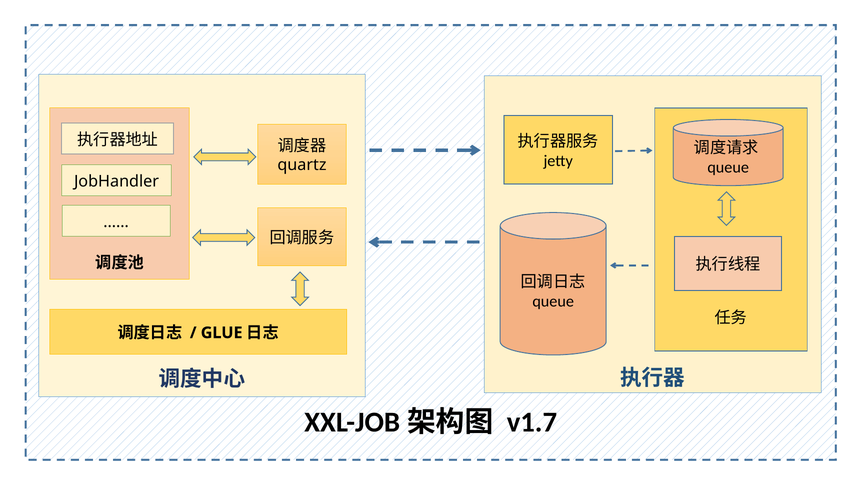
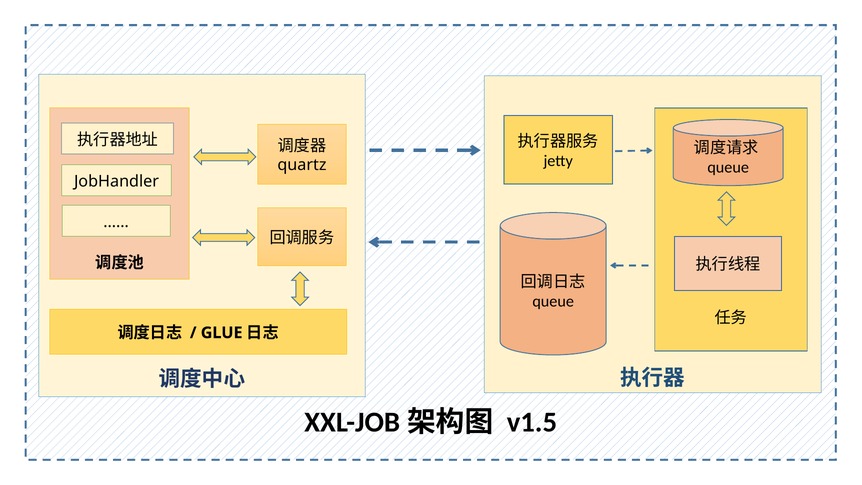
v1.7: v1.7 -> v1.5
